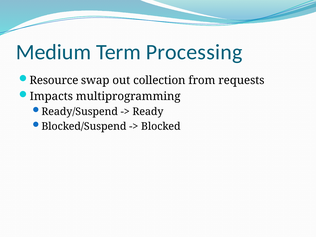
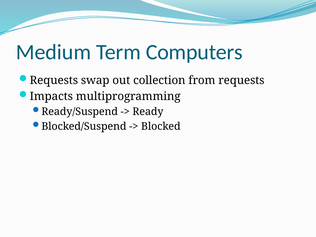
Processing: Processing -> Computers
Resource at (54, 80): Resource -> Requests
